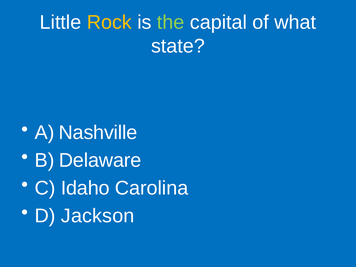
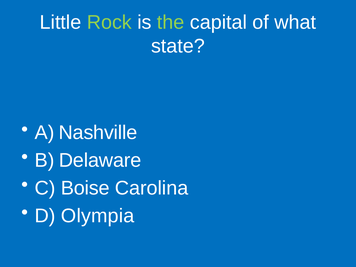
Rock colour: yellow -> light green
Idaho: Idaho -> Boise
Jackson: Jackson -> Olympia
